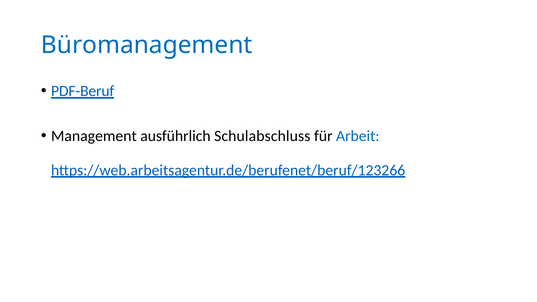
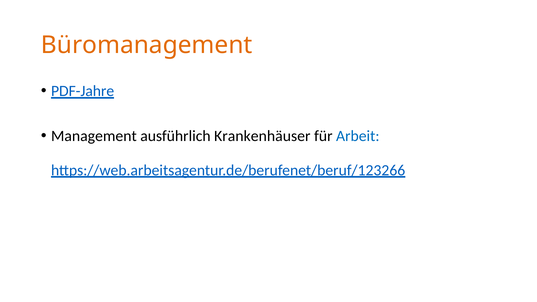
Büromanagement colour: blue -> orange
PDF-Beruf: PDF-Beruf -> PDF-Jahre
Schulabschluss: Schulabschluss -> Krankenhäuser
